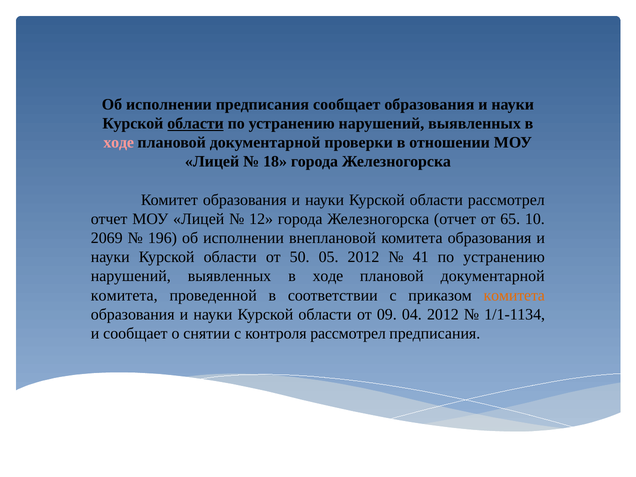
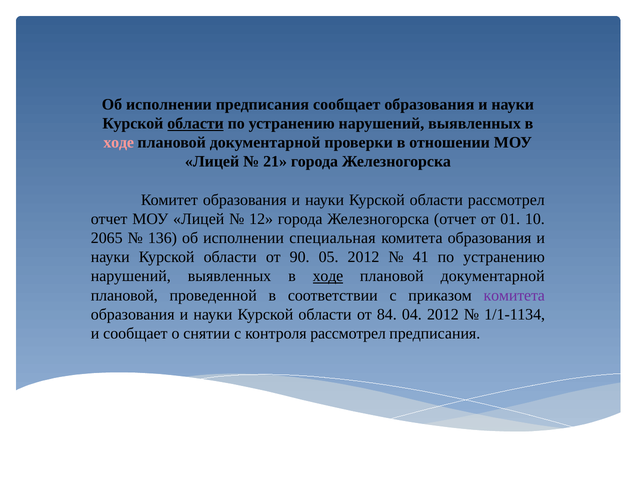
18: 18 -> 21
65: 65 -> 01
2069: 2069 -> 2065
196: 196 -> 136
внеплановой: внеплановой -> специальная
50: 50 -> 90
ходе at (328, 276) underline: none -> present
комитета at (124, 295): комитета -> плановой
комитета at (514, 295) colour: orange -> purple
09: 09 -> 84
